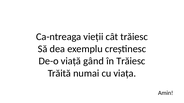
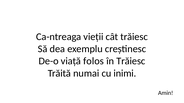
gând: gând -> folos
viața: viața -> inimi
